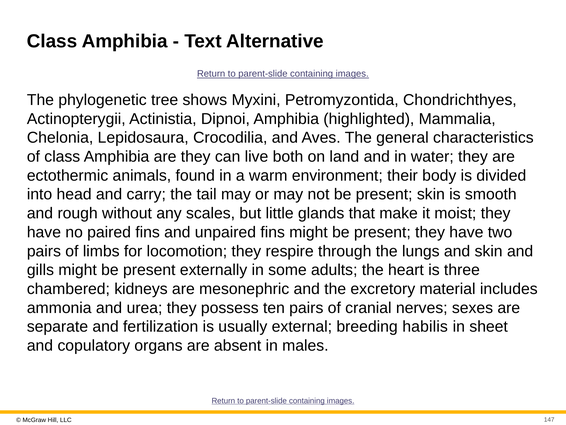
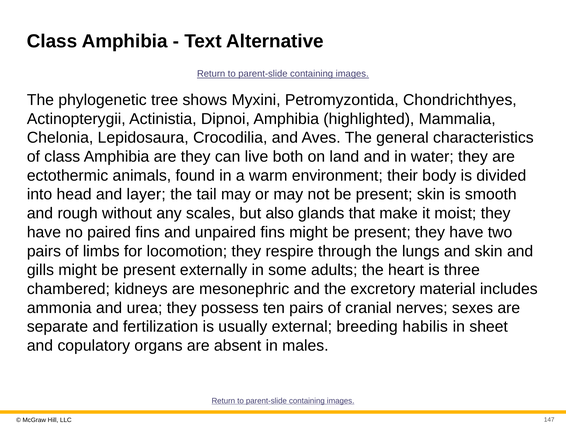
carry: carry -> layer
little: little -> also
